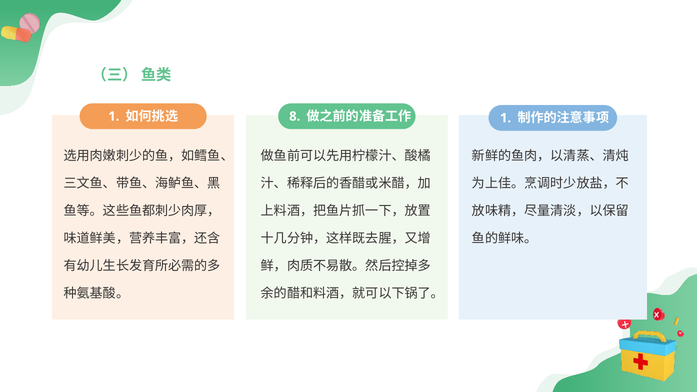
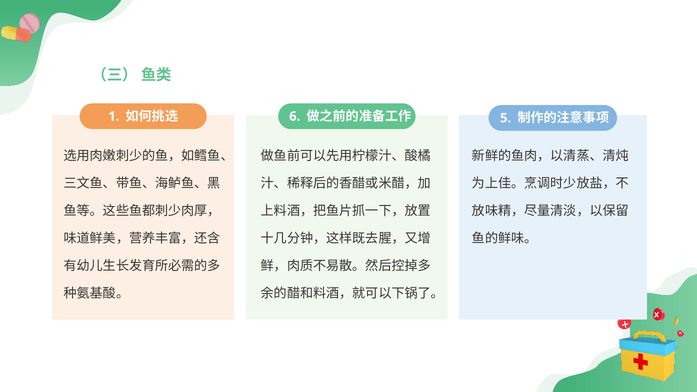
8: 8 -> 6
1 at (506, 118): 1 -> 5
